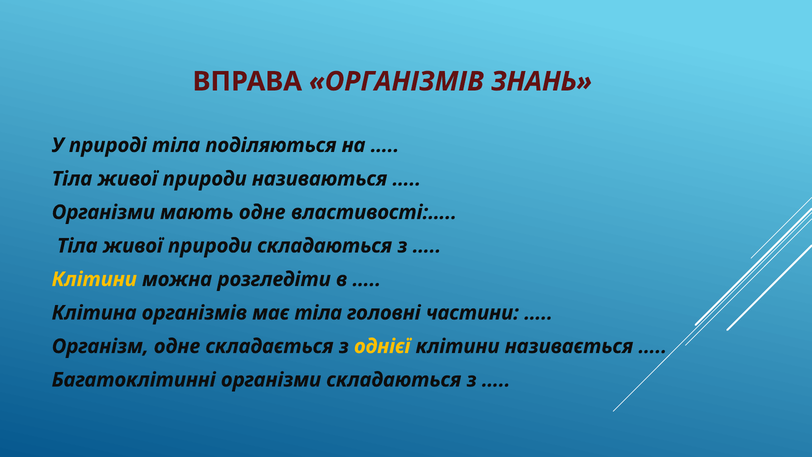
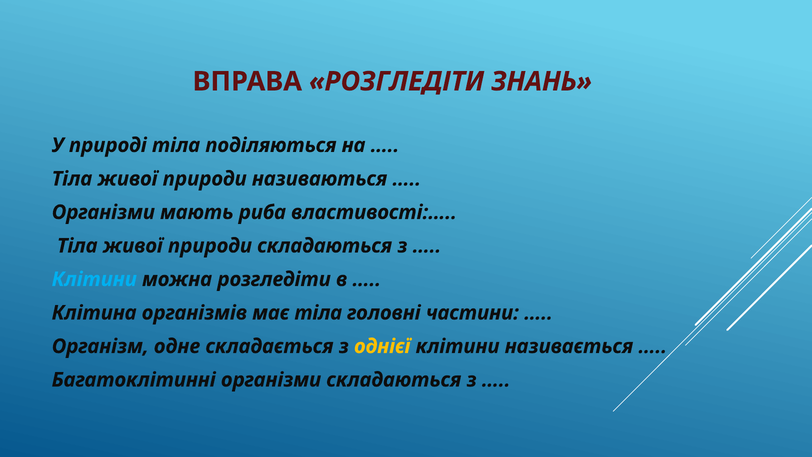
ВПРАВА ОРГАНІЗМІВ: ОРГАНІЗМІВ -> РОЗГЛЕДІТИ
мають одне: одне -> риба
Клітини at (94, 279) colour: yellow -> light blue
